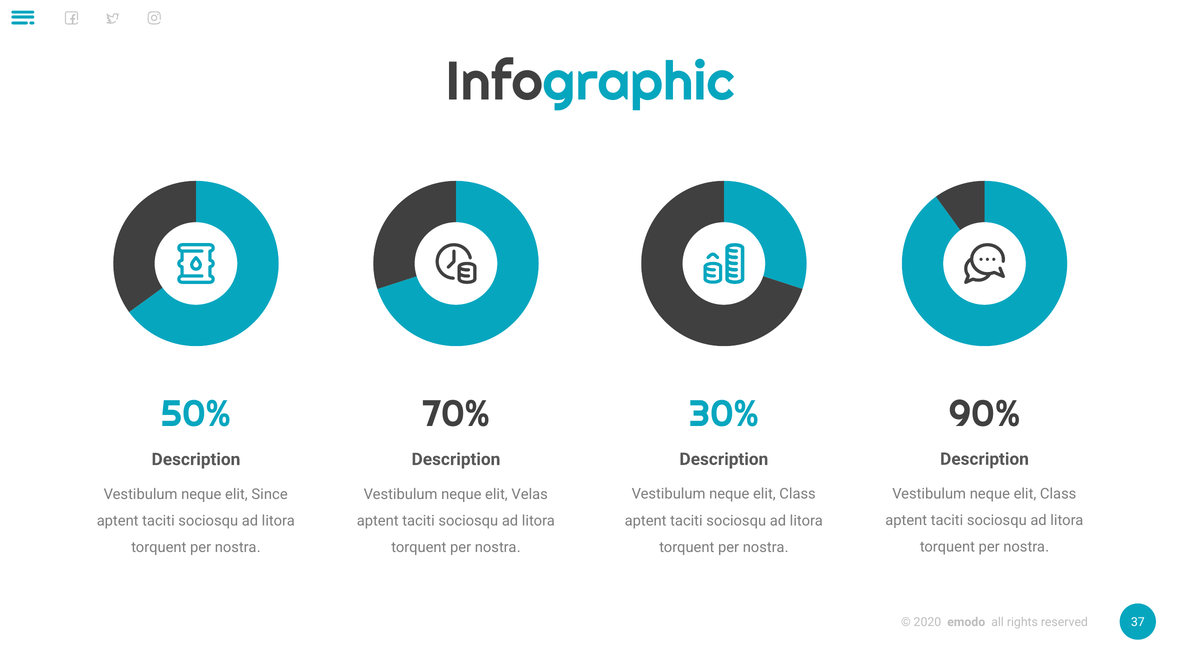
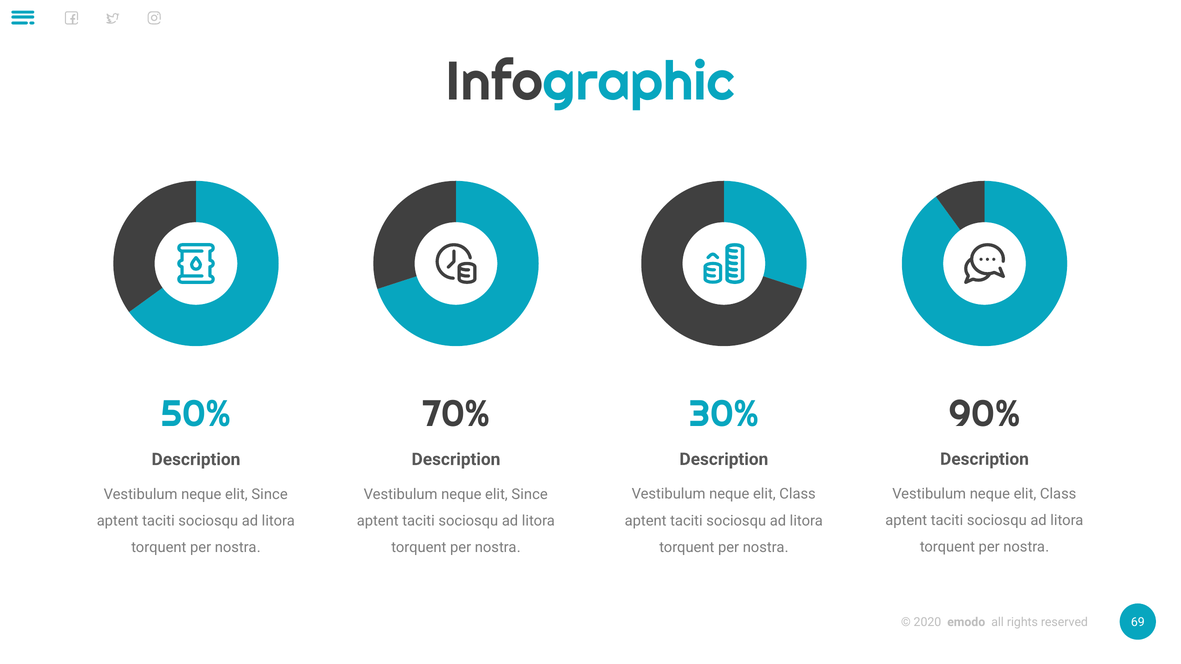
Velas at (530, 494): Velas -> Since
37: 37 -> 69
